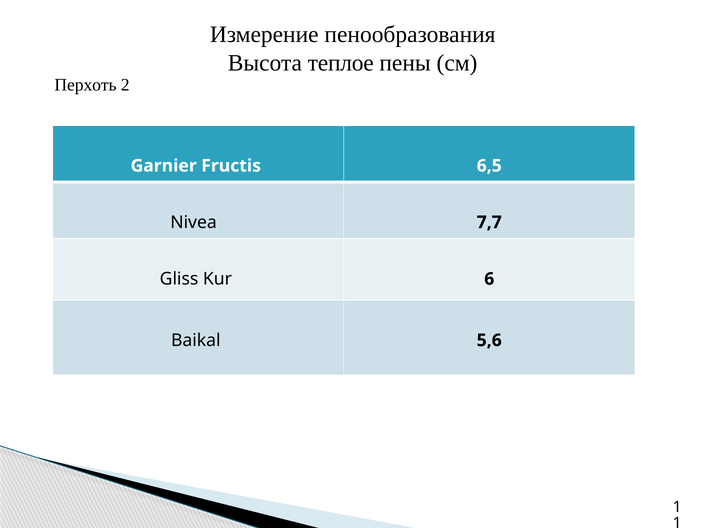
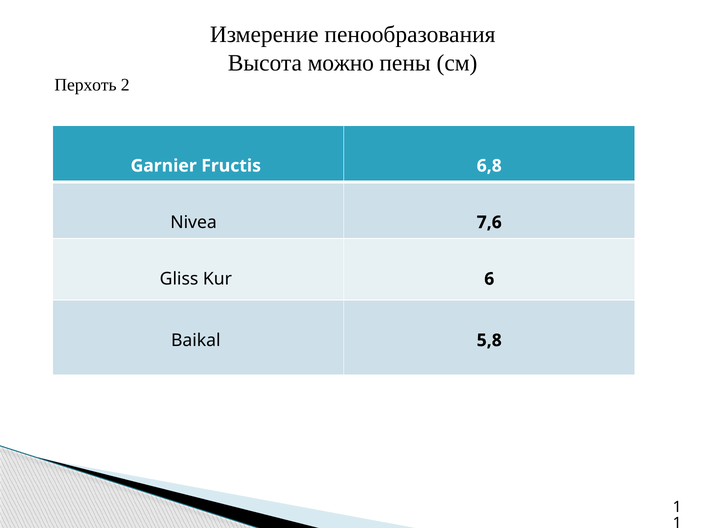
теплое: теплое -> можно
6,5: 6,5 -> 6,8
7,7: 7,7 -> 7,6
5,6: 5,6 -> 5,8
